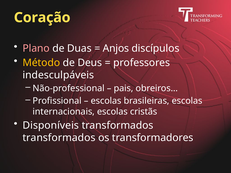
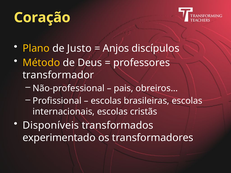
Plano colour: pink -> yellow
Duas: Duas -> Justo
indesculpáveis: indesculpáveis -> transformador
transformados at (59, 138): transformados -> experimentado
